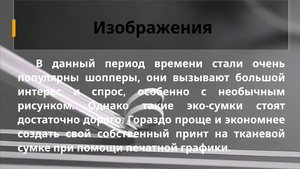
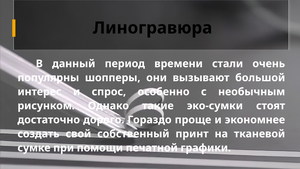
Изображения: Изображения -> Линогравюра
